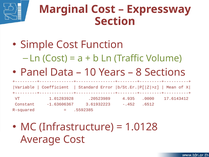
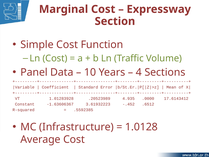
8: 8 -> 4
